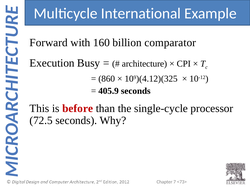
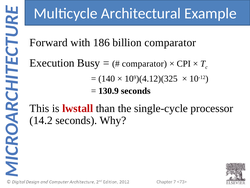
International: International -> Architectural
160: 160 -> 186
architecture at (144, 63): architecture -> comparator
860: 860 -> 140
405.9: 405.9 -> 130.9
before: before -> lwstall
72.5: 72.5 -> 14.2
